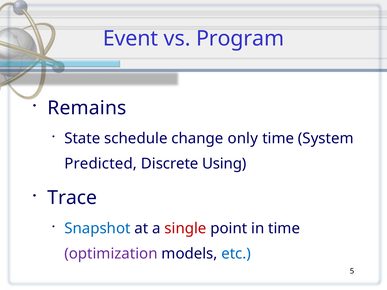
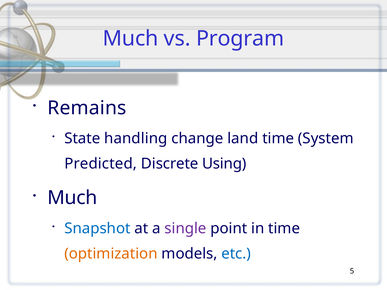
Event at (131, 39): Event -> Much
schedule: schedule -> handling
only: only -> land
Trace at (72, 198): Trace -> Much
single colour: red -> purple
optimization colour: purple -> orange
